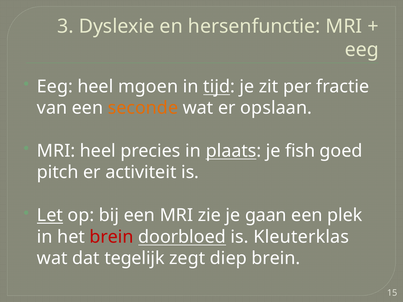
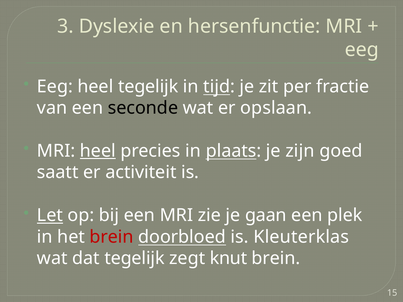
heel mgoen: mgoen -> tegelijk
seconde colour: orange -> black
heel at (98, 151) underline: none -> present
fish: fish -> zijn
pitch: pitch -> saatt
diep: diep -> knut
